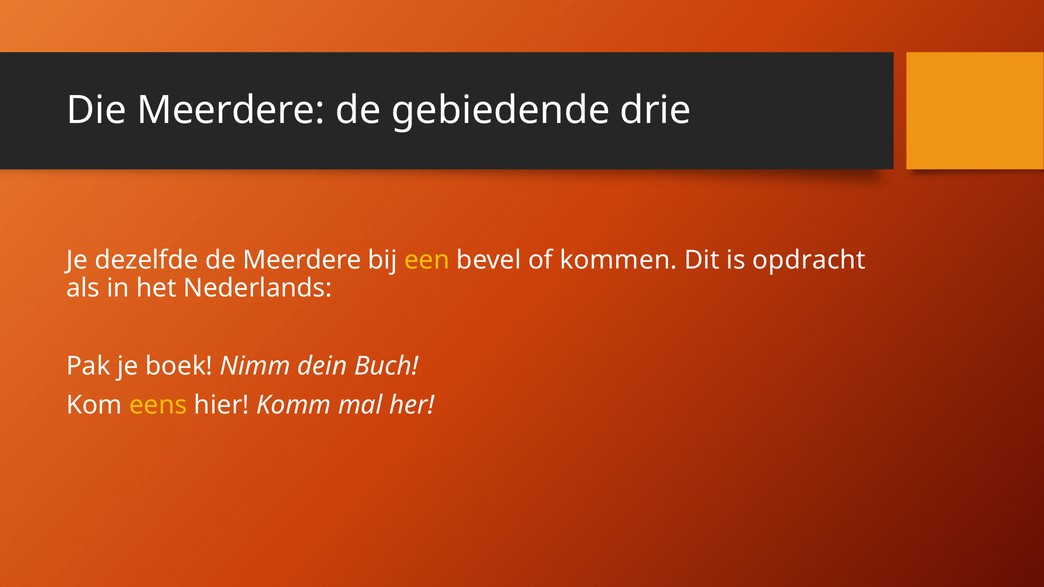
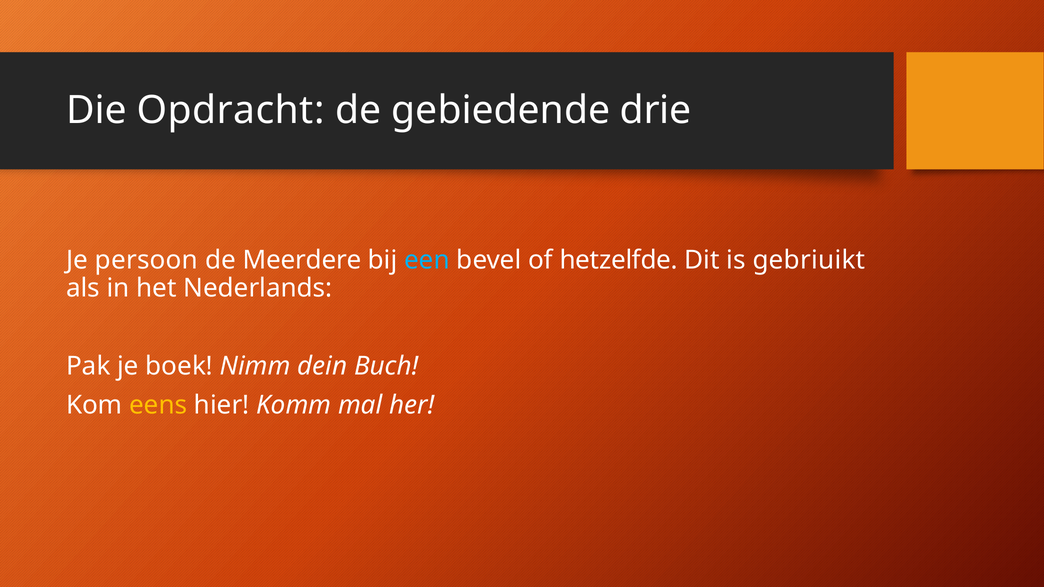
Die Meerdere: Meerdere -> Opdracht
dezelfde: dezelfde -> persoon
een colour: yellow -> light blue
kommen: kommen -> hetzelfde
opdracht: opdracht -> gebriuikt
